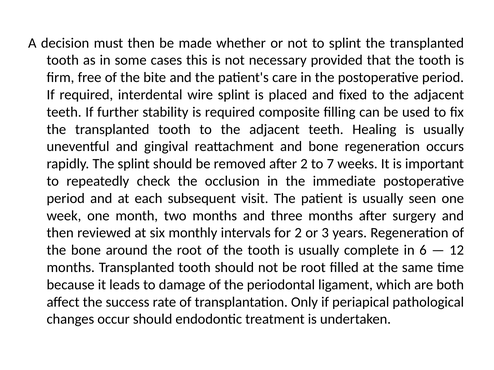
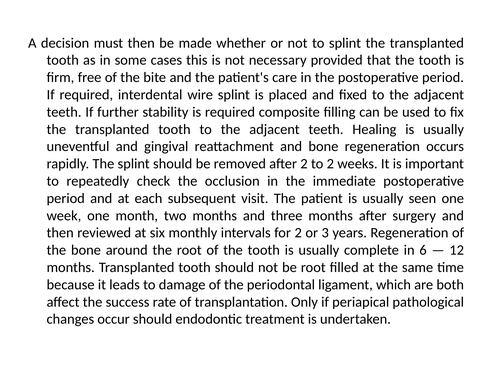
to 7: 7 -> 2
